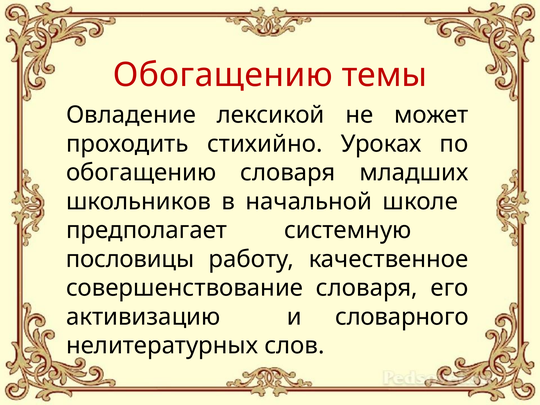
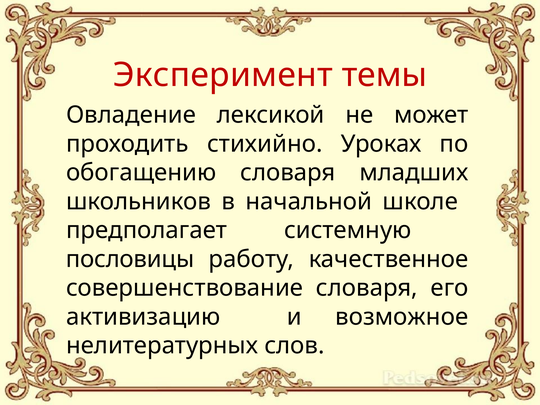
Обогащению at (223, 75): Обогащению -> Эксперимент
словарного: словарного -> возможное
